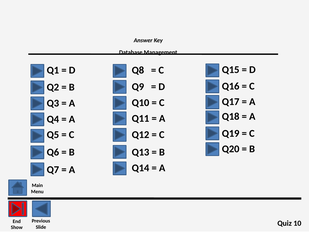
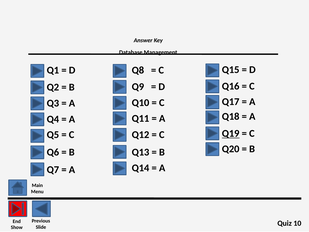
Q19 underline: none -> present
